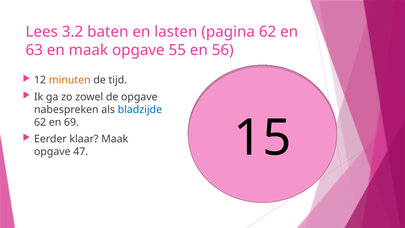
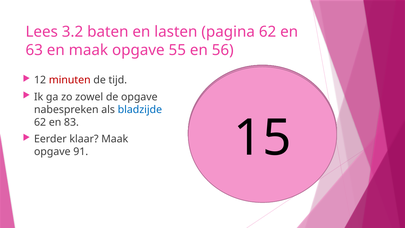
minuten colour: orange -> red
69: 69 -> 83
47: 47 -> 91
